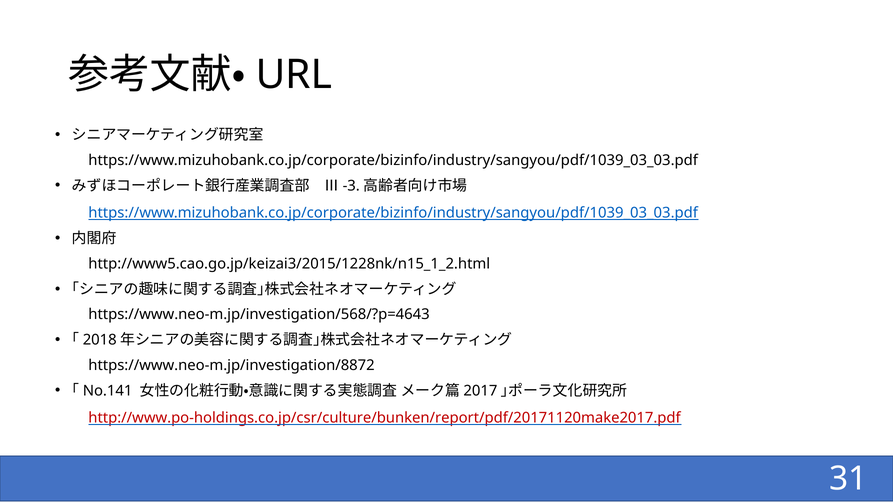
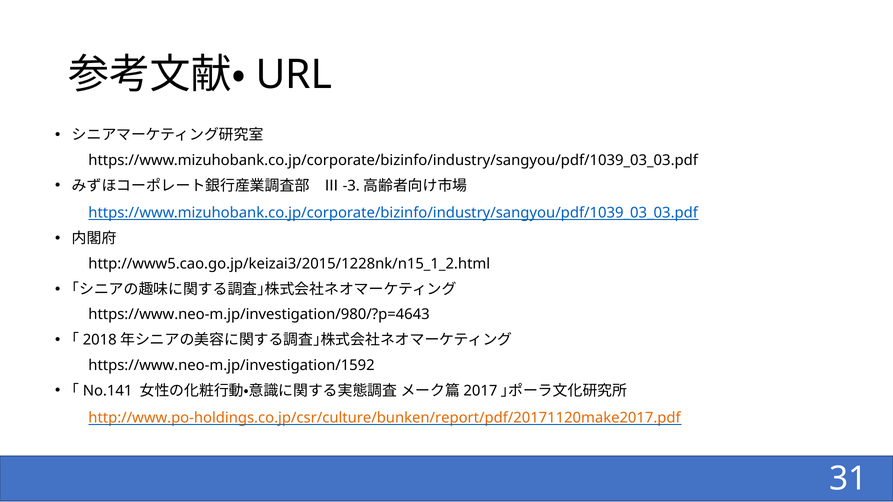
https://www.neo-m.jp/investigation/568/?p=4643: https://www.neo-m.jp/investigation/568/?p=4643 -> https://www.neo-m.jp/investigation/980/?p=4643
https://www.neo-m.jp/investigation/8872: https://www.neo-m.jp/investigation/8872 -> https://www.neo-m.jp/investigation/1592
http://www.po-holdings.co.jp/csr/culture/bunken/report/pdf/20171120make2017.pdf colour: red -> orange
